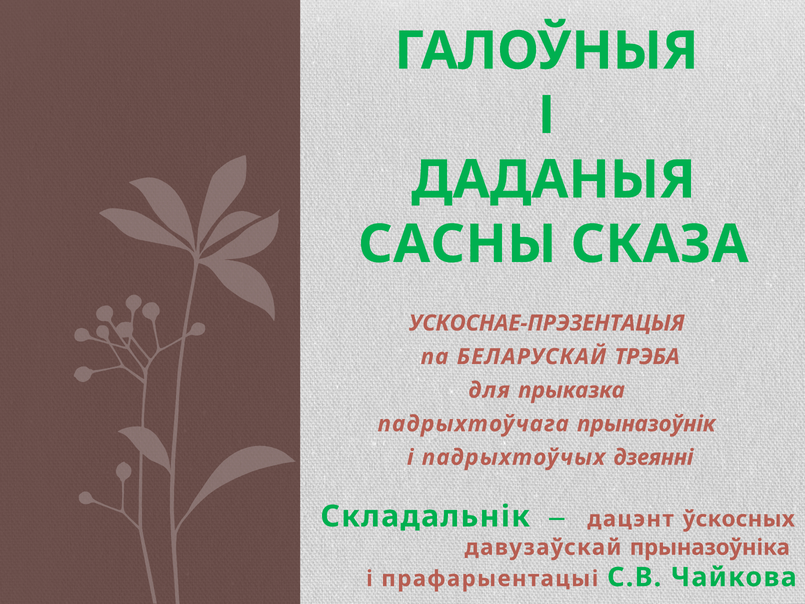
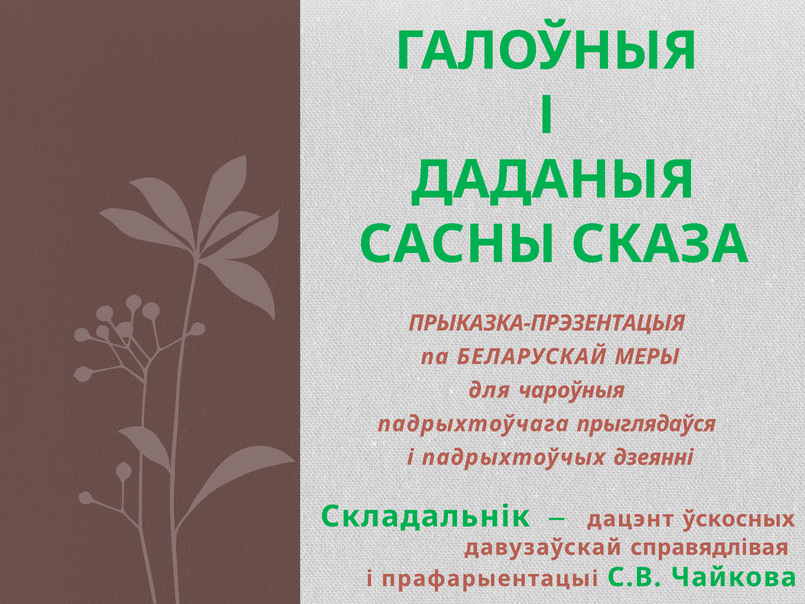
УСКОСНАЕ-ПРЭЗЕНТАЦЫЯ: УСКОСНАЕ-ПРЭЗЕНТАЦЫЯ -> ПРЫКАЗКА-ПРЭЗЕНТАЦЫЯ
ТРЭБА: ТРЭБА -> МЕРЫ
прыказка: прыказка -> чароўныя
прыназоўнік: прыназоўнік -> прыглядаўся
прыназоўніка: прыназоўніка -> справядлівая
